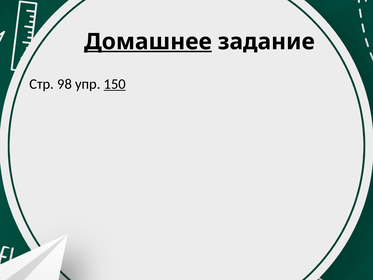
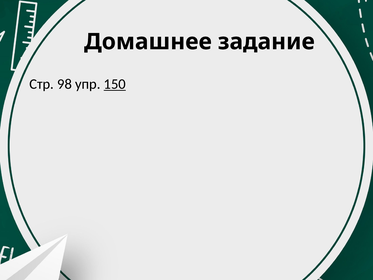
Домашнее underline: present -> none
